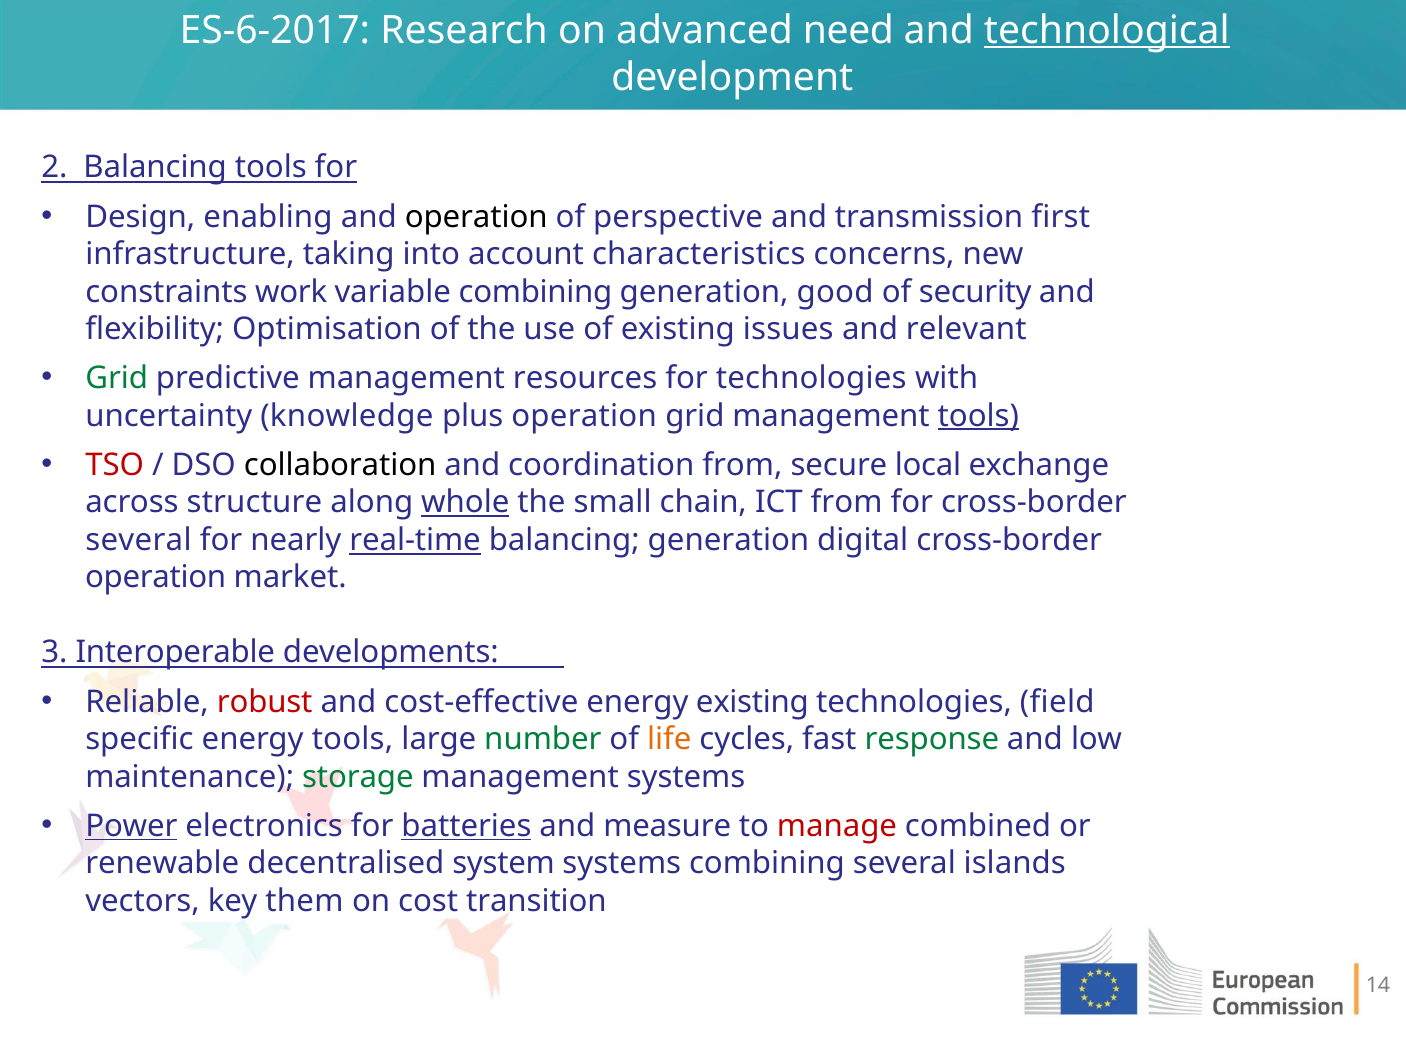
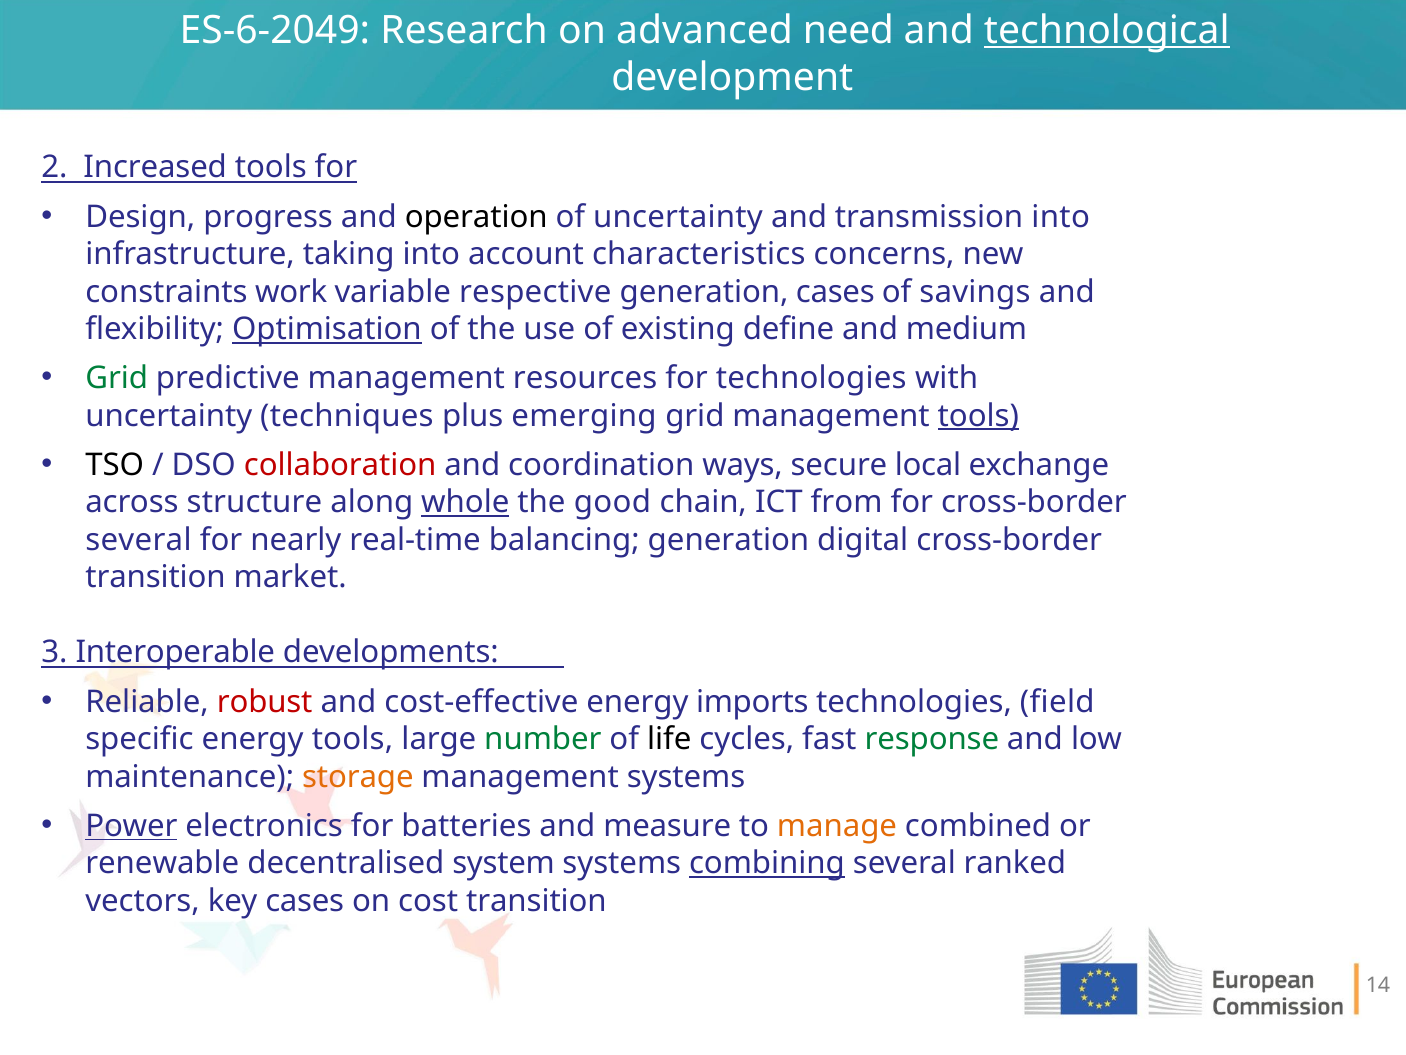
ES-6-2017: ES-6-2017 -> ES-6-2049
2 Balancing: Balancing -> Increased
enabling: enabling -> progress
of perspective: perspective -> uncertainty
transmission first: first -> into
variable combining: combining -> respective
generation good: good -> cases
security: security -> savings
Optimisation underline: none -> present
issues: issues -> define
relevant: relevant -> medium
knowledge: knowledge -> techniques
plus operation: operation -> emerging
TSO colour: red -> black
collaboration colour: black -> red
coordination from: from -> ways
small: small -> good
real-time underline: present -> none
operation at (156, 577): operation -> transition
energy existing: existing -> imports
life colour: orange -> black
storage colour: green -> orange
batteries underline: present -> none
manage colour: red -> orange
combining at (767, 863) underline: none -> present
islands: islands -> ranked
key them: them -> cases
